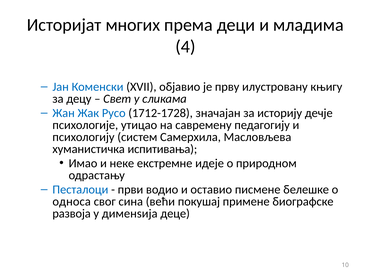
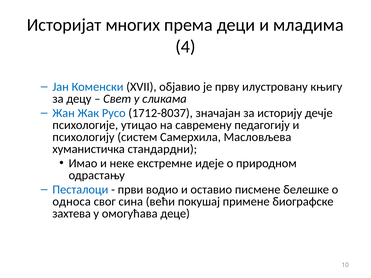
1712-1728: 1712-1728 -> 1712-8037
испитивања: испитивања -> стандардни
развоја: развоја -> захтева
дименѕија: дименѕија -> омогућава
